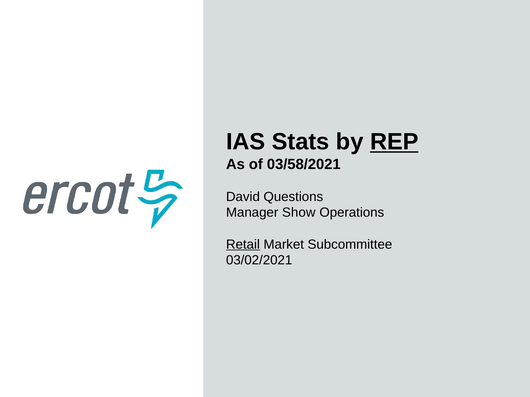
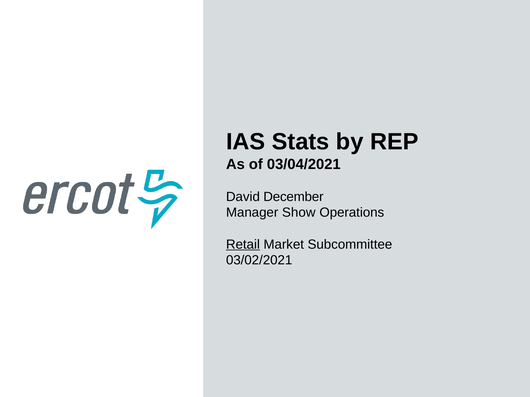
REP underline: present -> none
03/58/2021: 03/58/2021 -> 03/04/2021
Questions: Questions -> December
